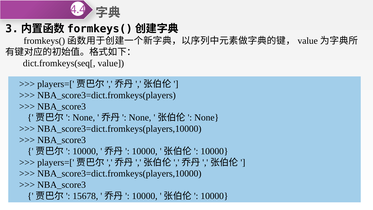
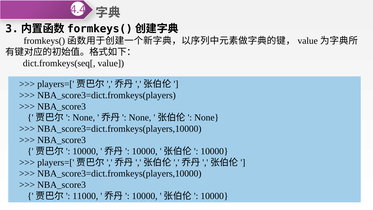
15678: 15678 -> 11000
